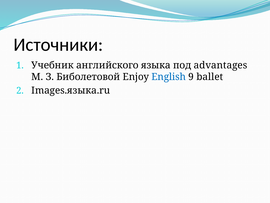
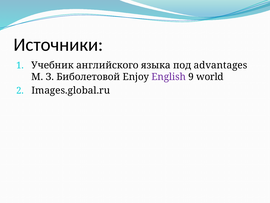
English colour: blue -> purple
ballet: ballet -> world
Images.языка.ru: Images.языка.ru -> Images.global.ru
